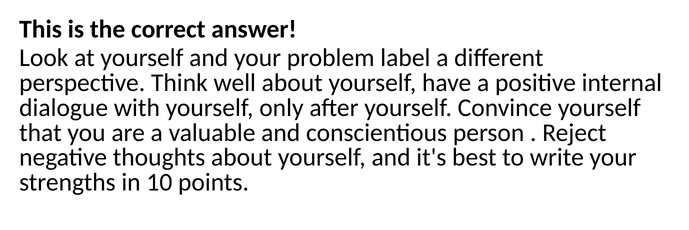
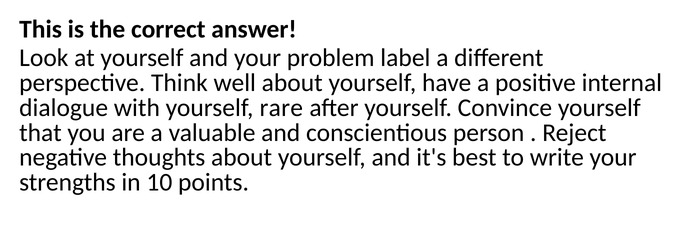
only: only -> rare
